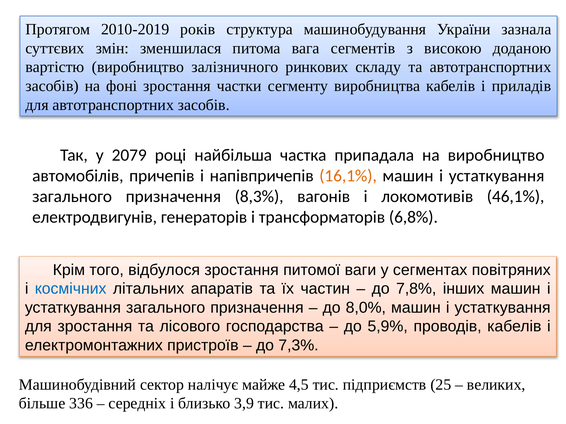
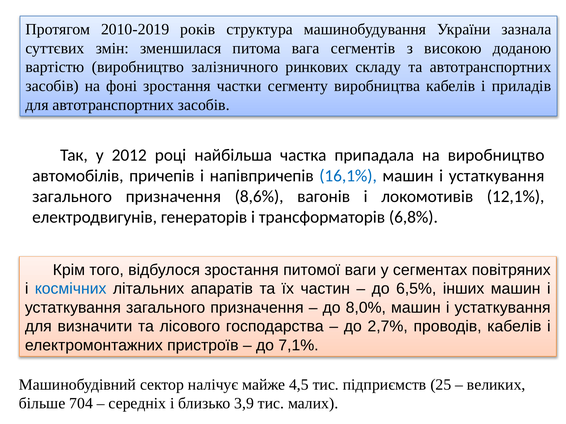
2079: 2079 -> 2012
16,1% colour: orange -> blue
8,3%: 8,3% -> 8,6%
46,1%: 46,1% -> 12,1%
7,8%: 7,8% -> 6,5%
для зростання: зростання -> визначити
5,9%: 5,9% -> 2,7%
7,3%: 7,3% -> 7,1%
336: 336 -> 704
